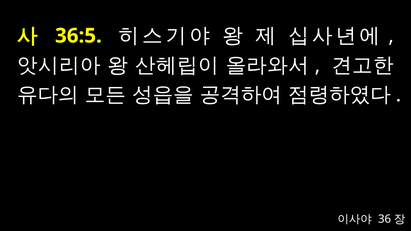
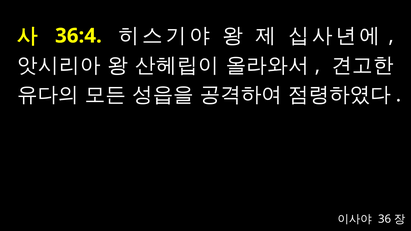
36:5: 36:5 -> 36:4
